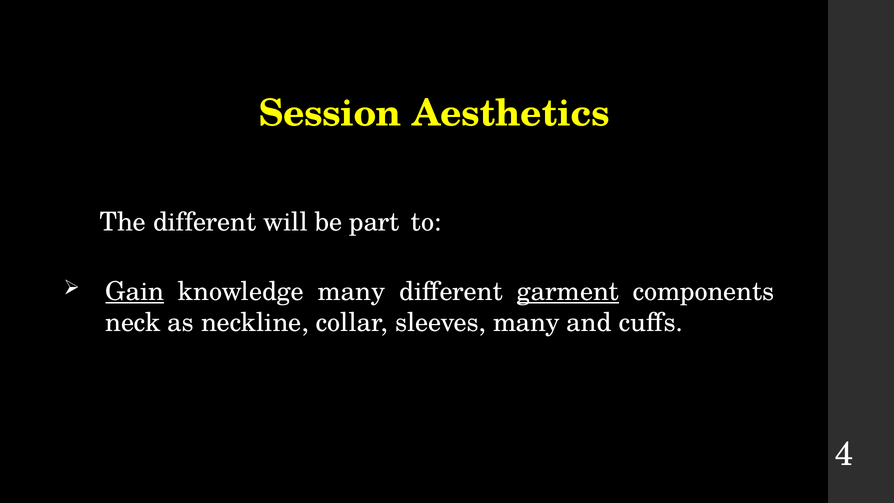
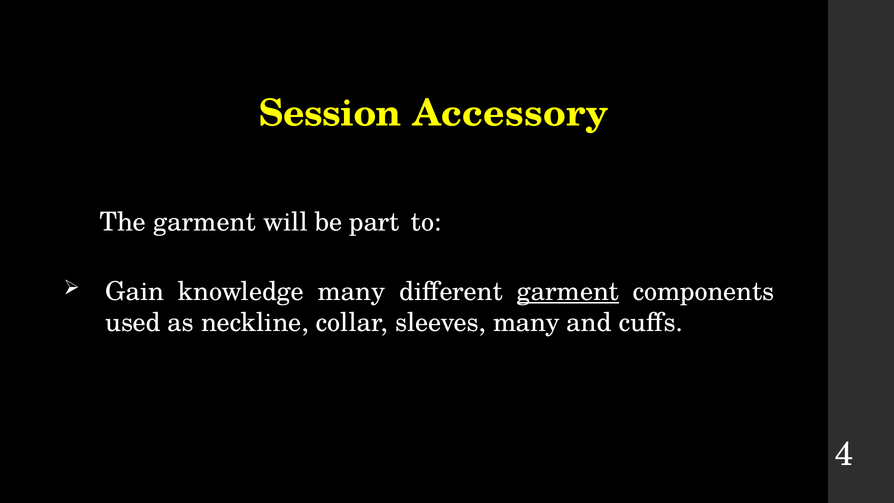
Aesthetics: Aesthetics -> Accessory
The different: different -> garment
Gain underline: present -> none
neck: neck -> used
